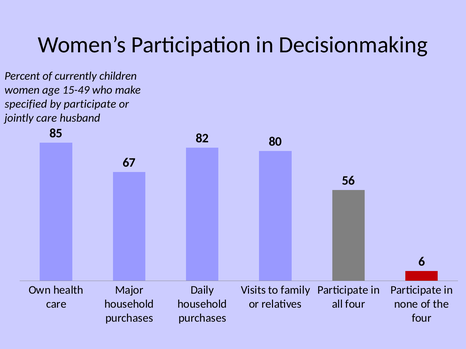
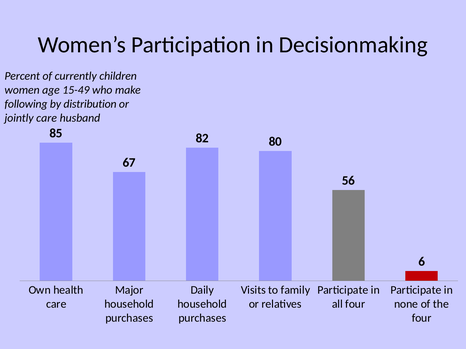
specified: specified -> following
by participate: participate -> distribution
